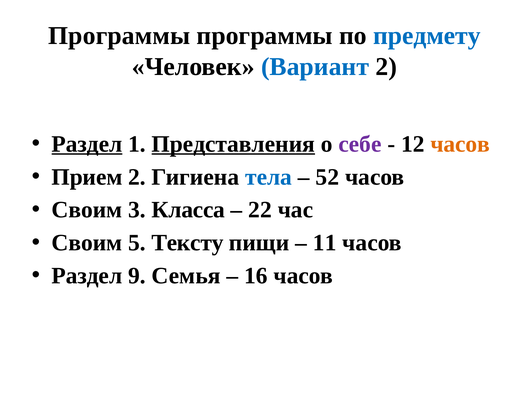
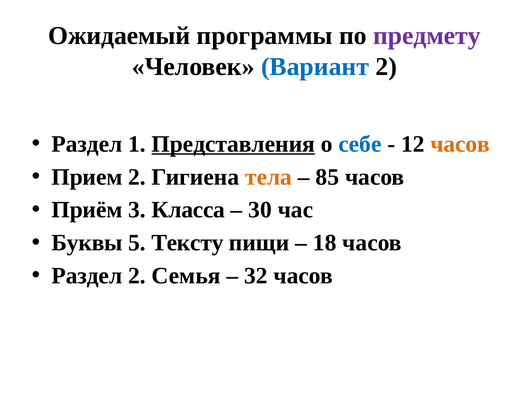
Программы at (119, 36): Программы -> Ожидаемый
предмету colour: blue -> purple
Раздел at (87, 144) underline: present -> none
себе colour: purple -> blue
тела colour: blue -> orange
52: 52 -> 85
Своим at (87, 210): Своим -> Приём
22: 22 -> 30
Своим at (87, 243): Своим -> Буквы
11: 11 -> 18
Раздел 9: 9 -> 2
16: 16 -> 32
